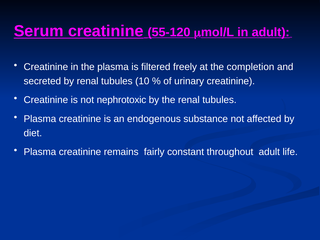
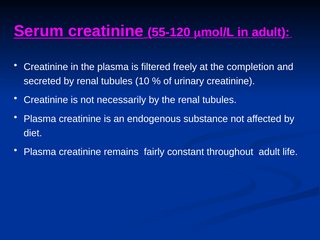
nephrotoxic: nephrotoxic -> necessarily
